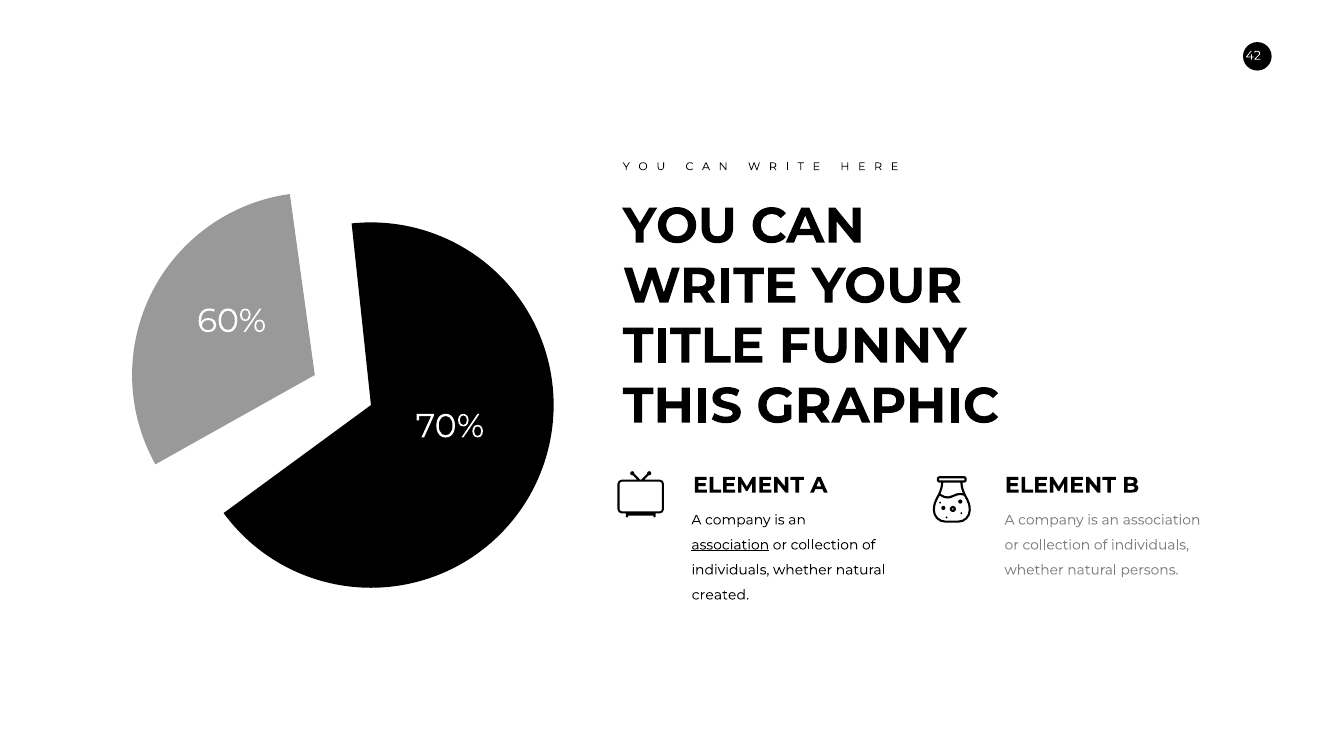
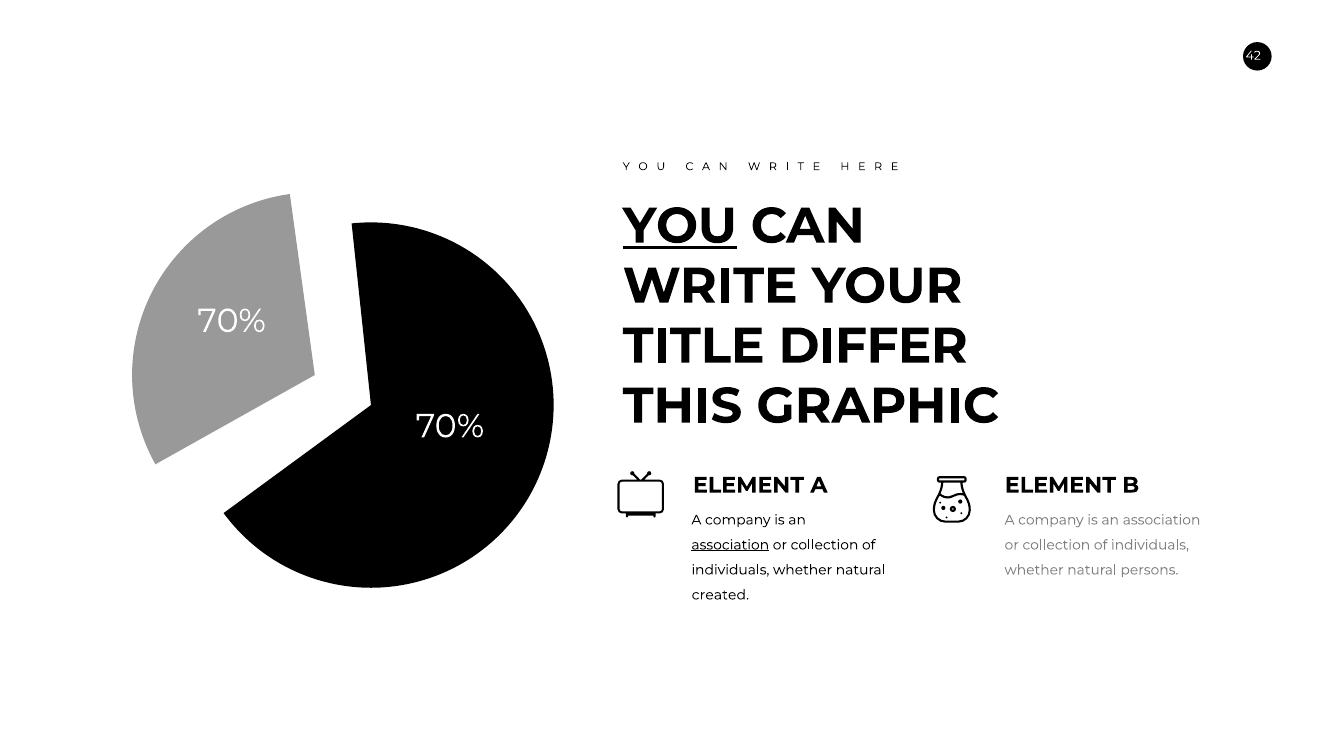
YOU underline: none -> present
60% at (232, 321): 60% -> 70%
FUNNY: FUNNY -> DIFFER
